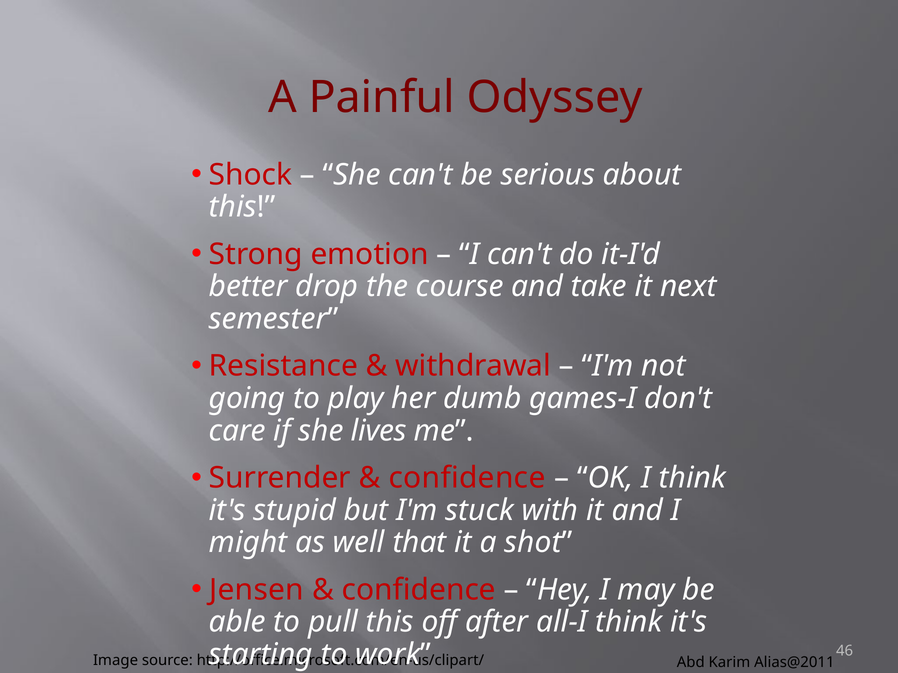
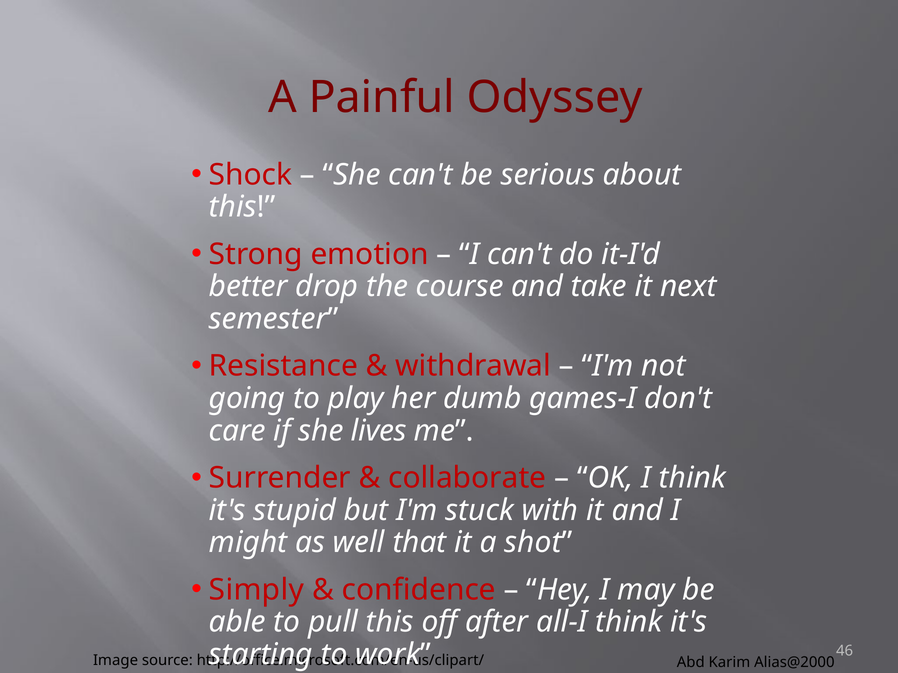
confidence at (467, 478): confidence -> collaborate
Jensen: Jensen -> Simply
Alias@2011: Alias@2011 -> Alias@2000
